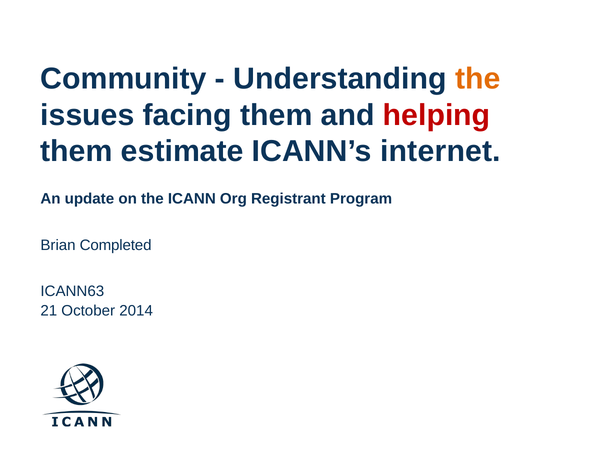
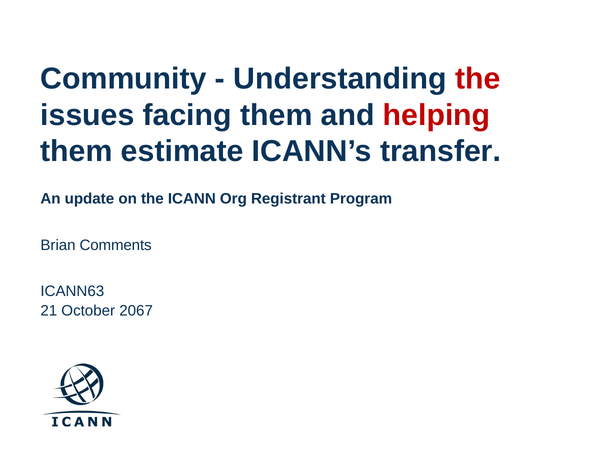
the at (478, 79) colour: orange -> red
internet: internet -> transfer
Completed: Completed -> Comments
2014: 2014 -> 2067
